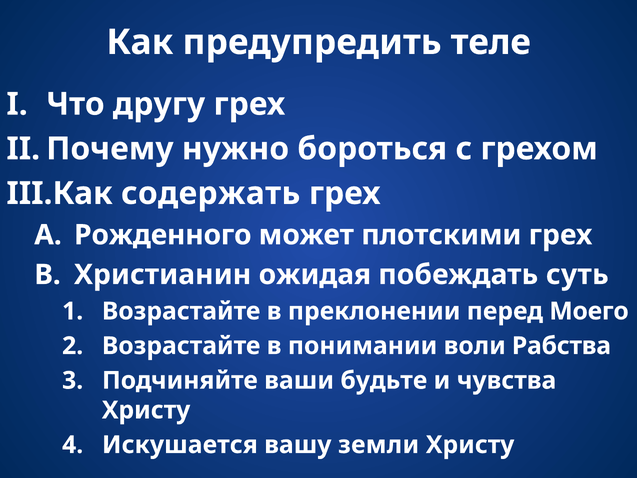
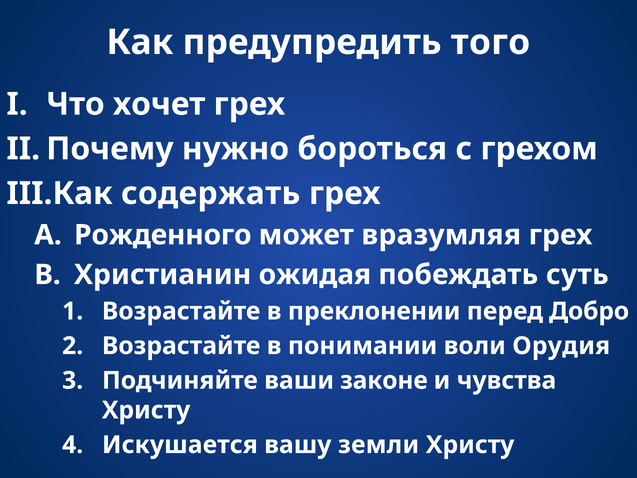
теле: теле -> того
другу: другу -> хочет
плотскими: плотскими -> вразумляя
Моего: Моего -> Добро
Рабства: Рабства -> Орудия
будьте: будьте -> законе
